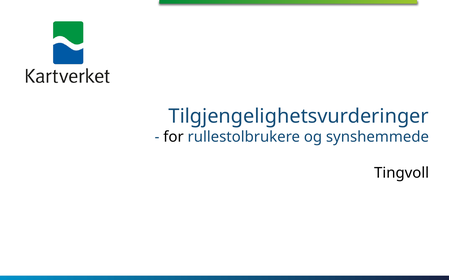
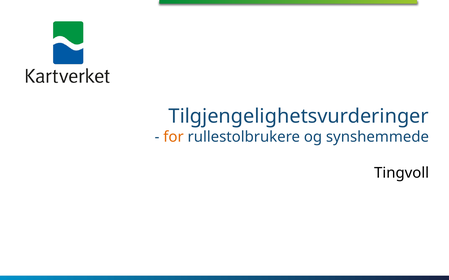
for colour: black -> orange
